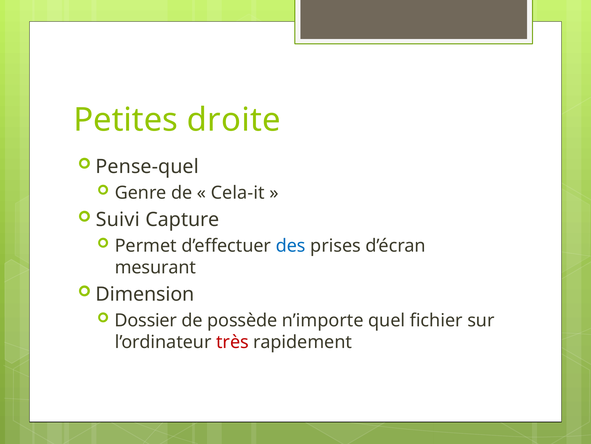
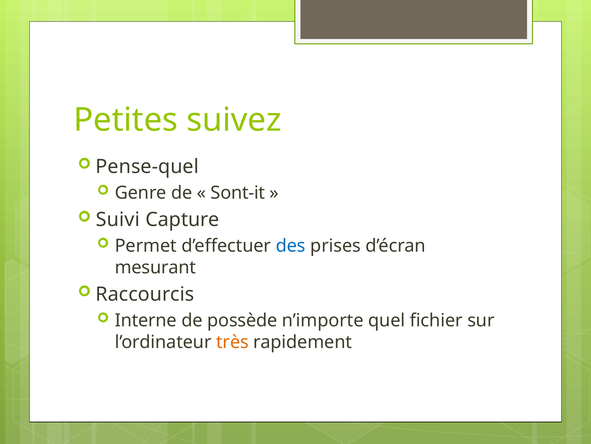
droite: droite -> suivez
Cela-it: Cela-it -> Sont-it
Dimension: Dimension -> Raccourcis
Dossier: Dossier -> Interne
très colour: red -> orange
